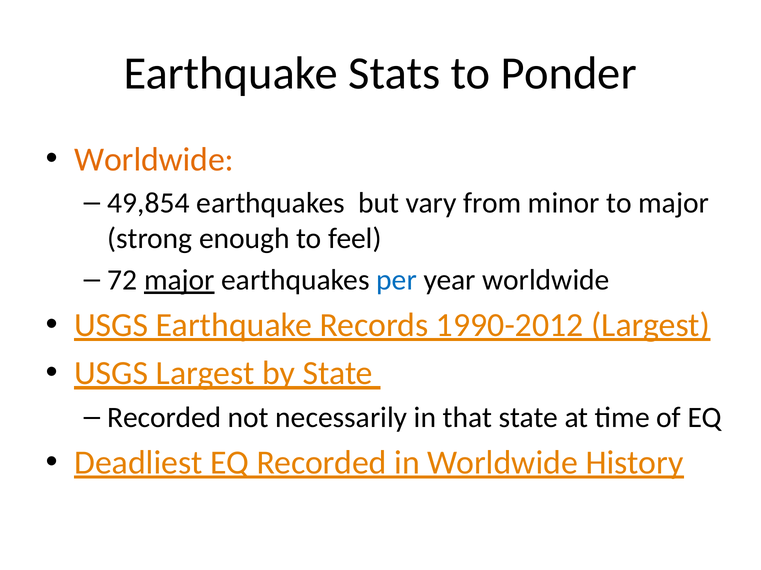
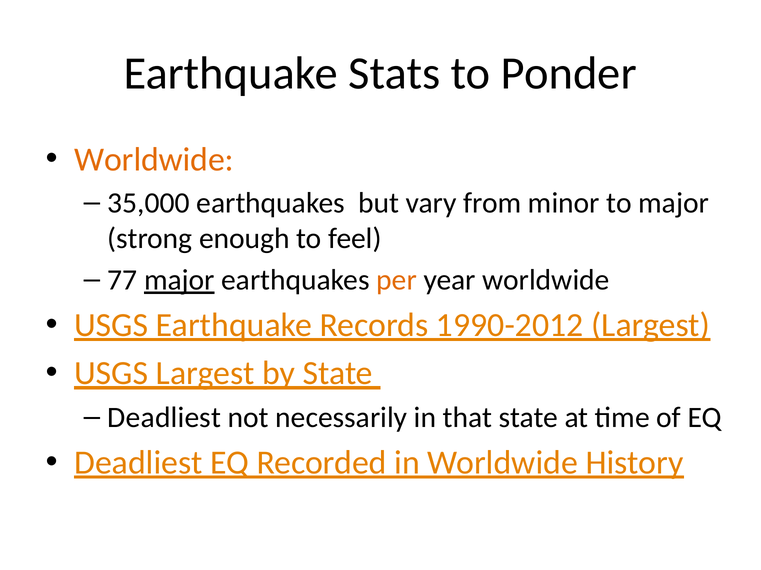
49,854: 49,854 -> 35,000
72: 72 -> 77
per colour: blue -> orange
Recorded at (164, 418): Recorded -> Deadliest
